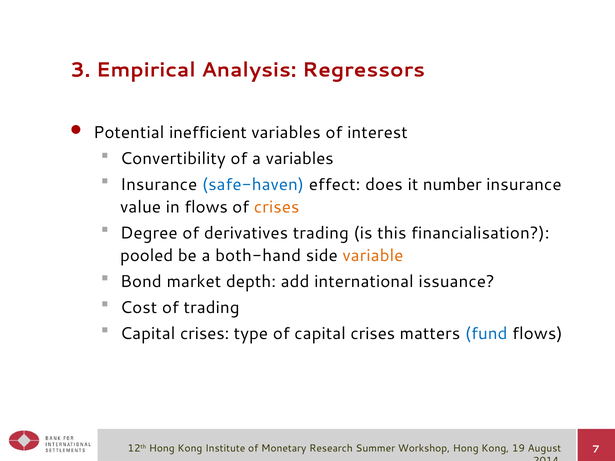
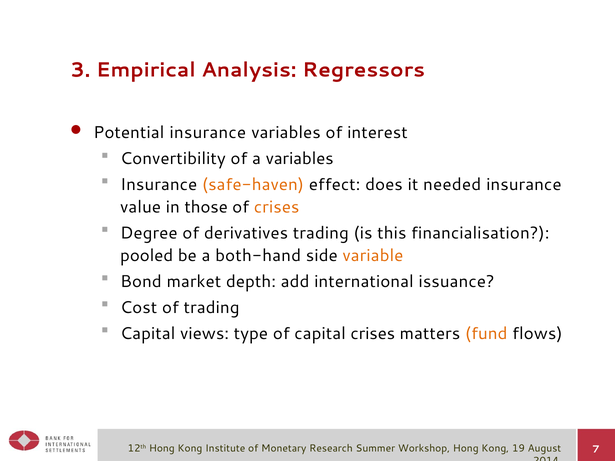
Potential inefficient: inefficient -> insurance
safe-haven colour: blue -> orange
number: number -> needed
in flows: flows -> those
crises at (205, 334): crises -> views
fund colour: blue -> orange
